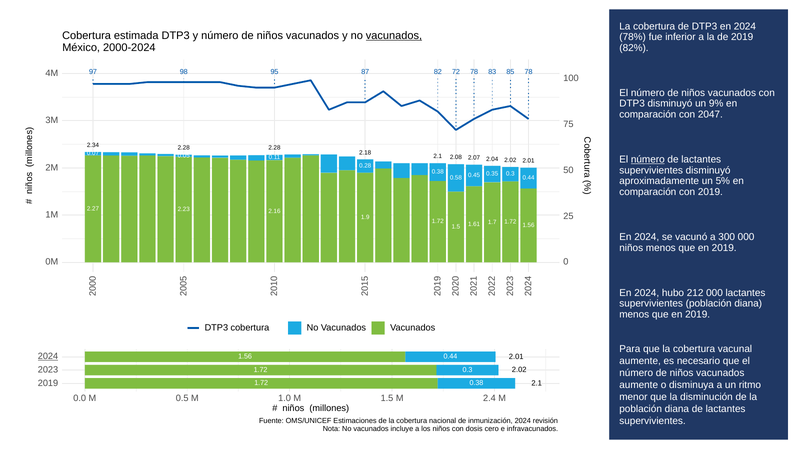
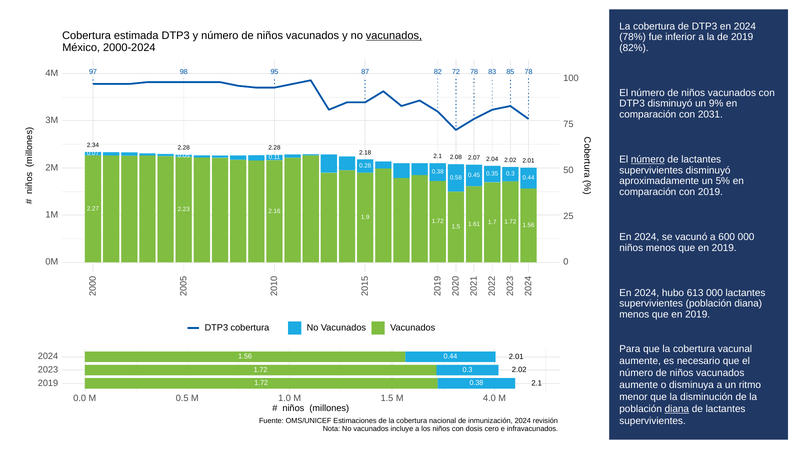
2047: 2047 -> 2031
300: 300 -> 600
212: 212 -> 613
2024 at (48, 356) underline: present -> none
2.4: 2.4 -> 4.0
diana at (677, 409) underline: none -> present
